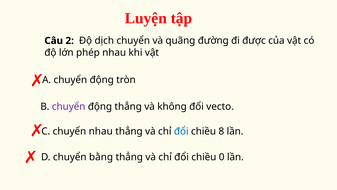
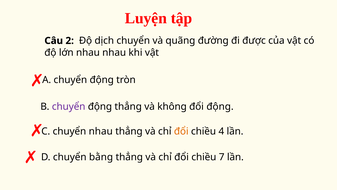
lớn phép: phép -> nhau
đổi vecto: vecto -> động
đổi at (181, 131) colour: blue -> orange
8: 8 -> 4
0: 0 -> 7
